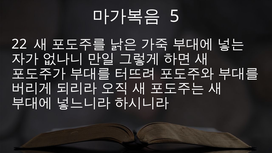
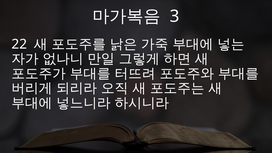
5: 5 -> 3
